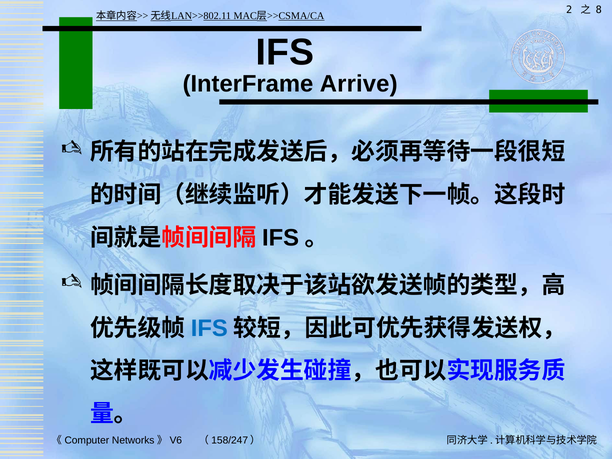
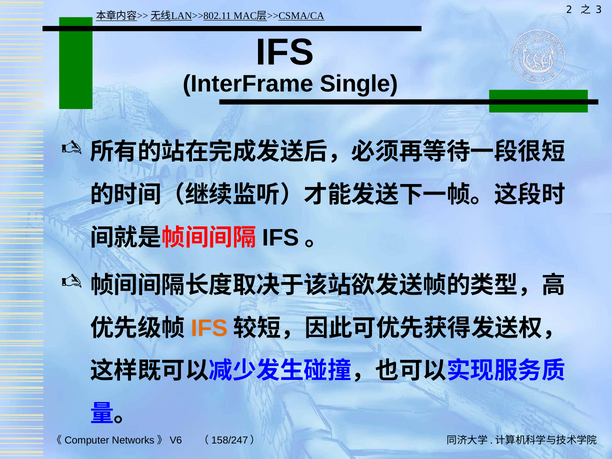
8: 8 -> 3
Arrive: Arrive -> Single
IFS at (209, 328) colour: blue -> orange
